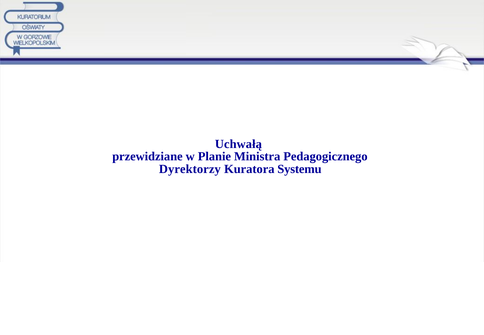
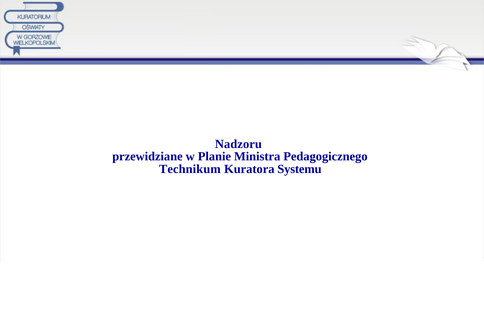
Uchwałą: Uchwałą -> Nadzoru
Dyrektorzy: Dyrektorzy -> Technikum
